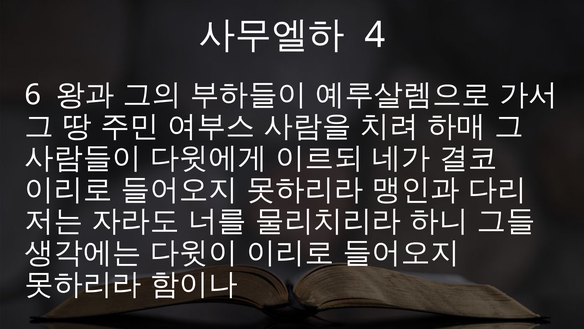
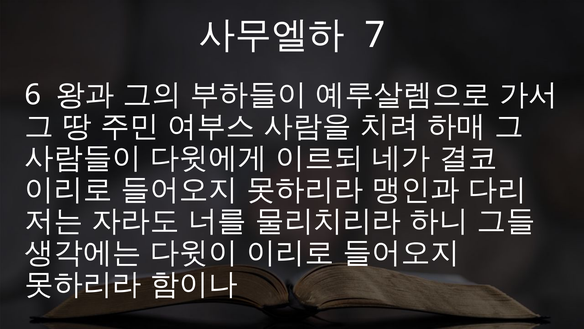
4: 4 -> 7
